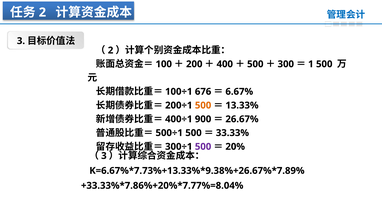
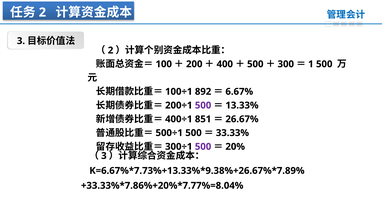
676: 676 -> 892
500 at (203, 105) colour: orange -> purple
900: 900 -> 851
